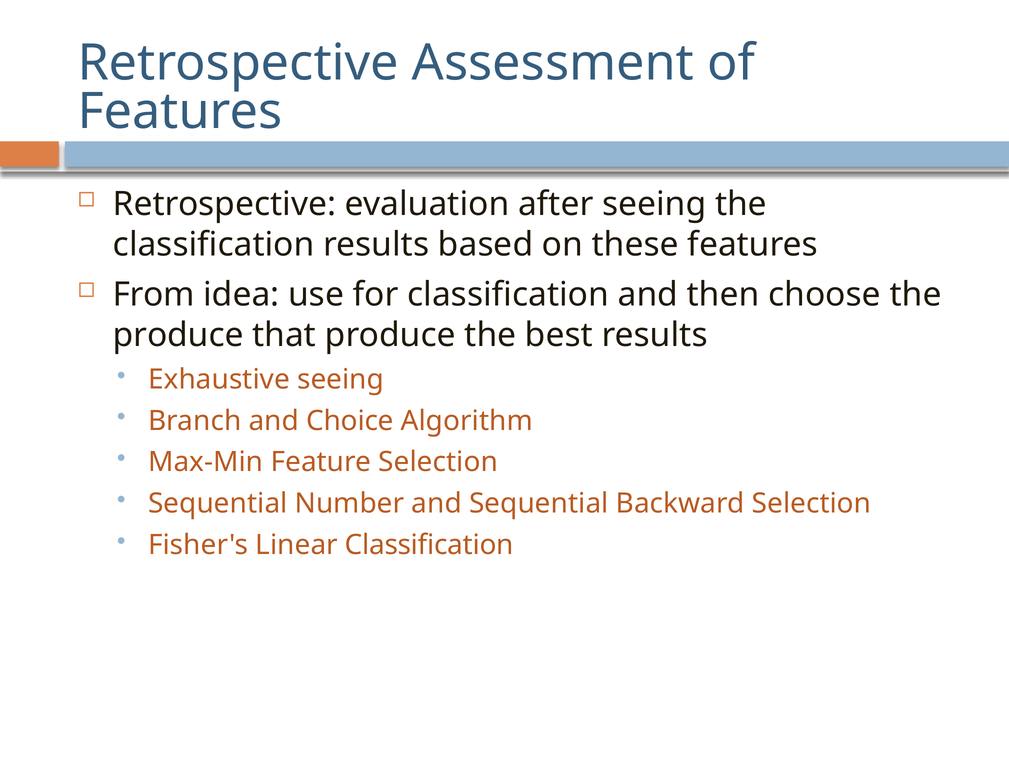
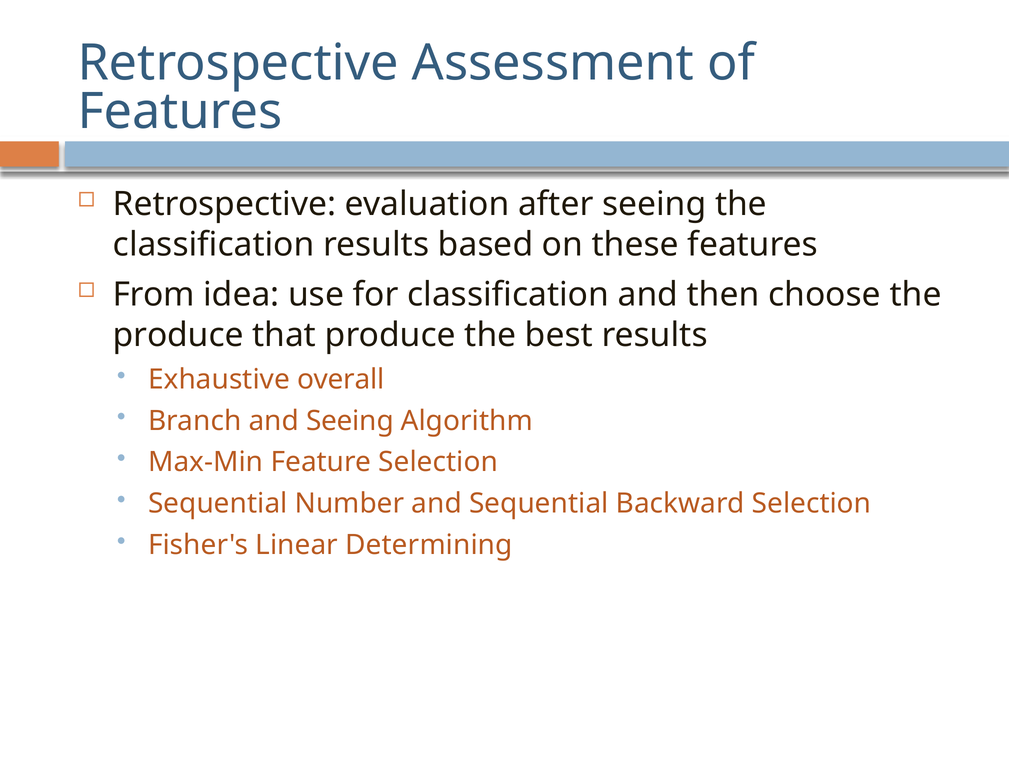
Exhaustive seeing: seeing -> overall
and Choice: Choice -> Seeing
Linear Classification: Classification -> Determining
